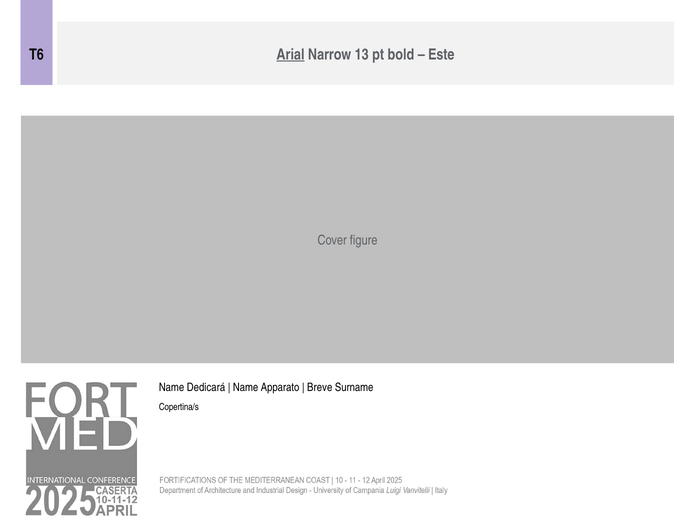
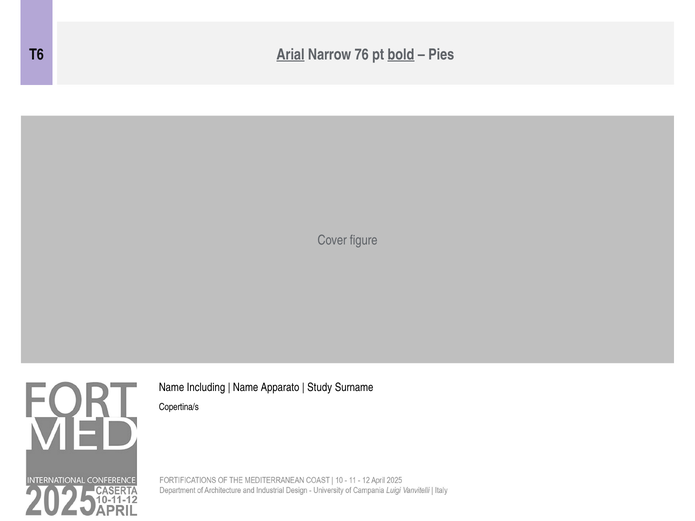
13: 13 -> 76
bold underline: none -> present
Este: Este -> Pies
Dedicará: Dedicará -> Including
Breve: Breve -> Study
